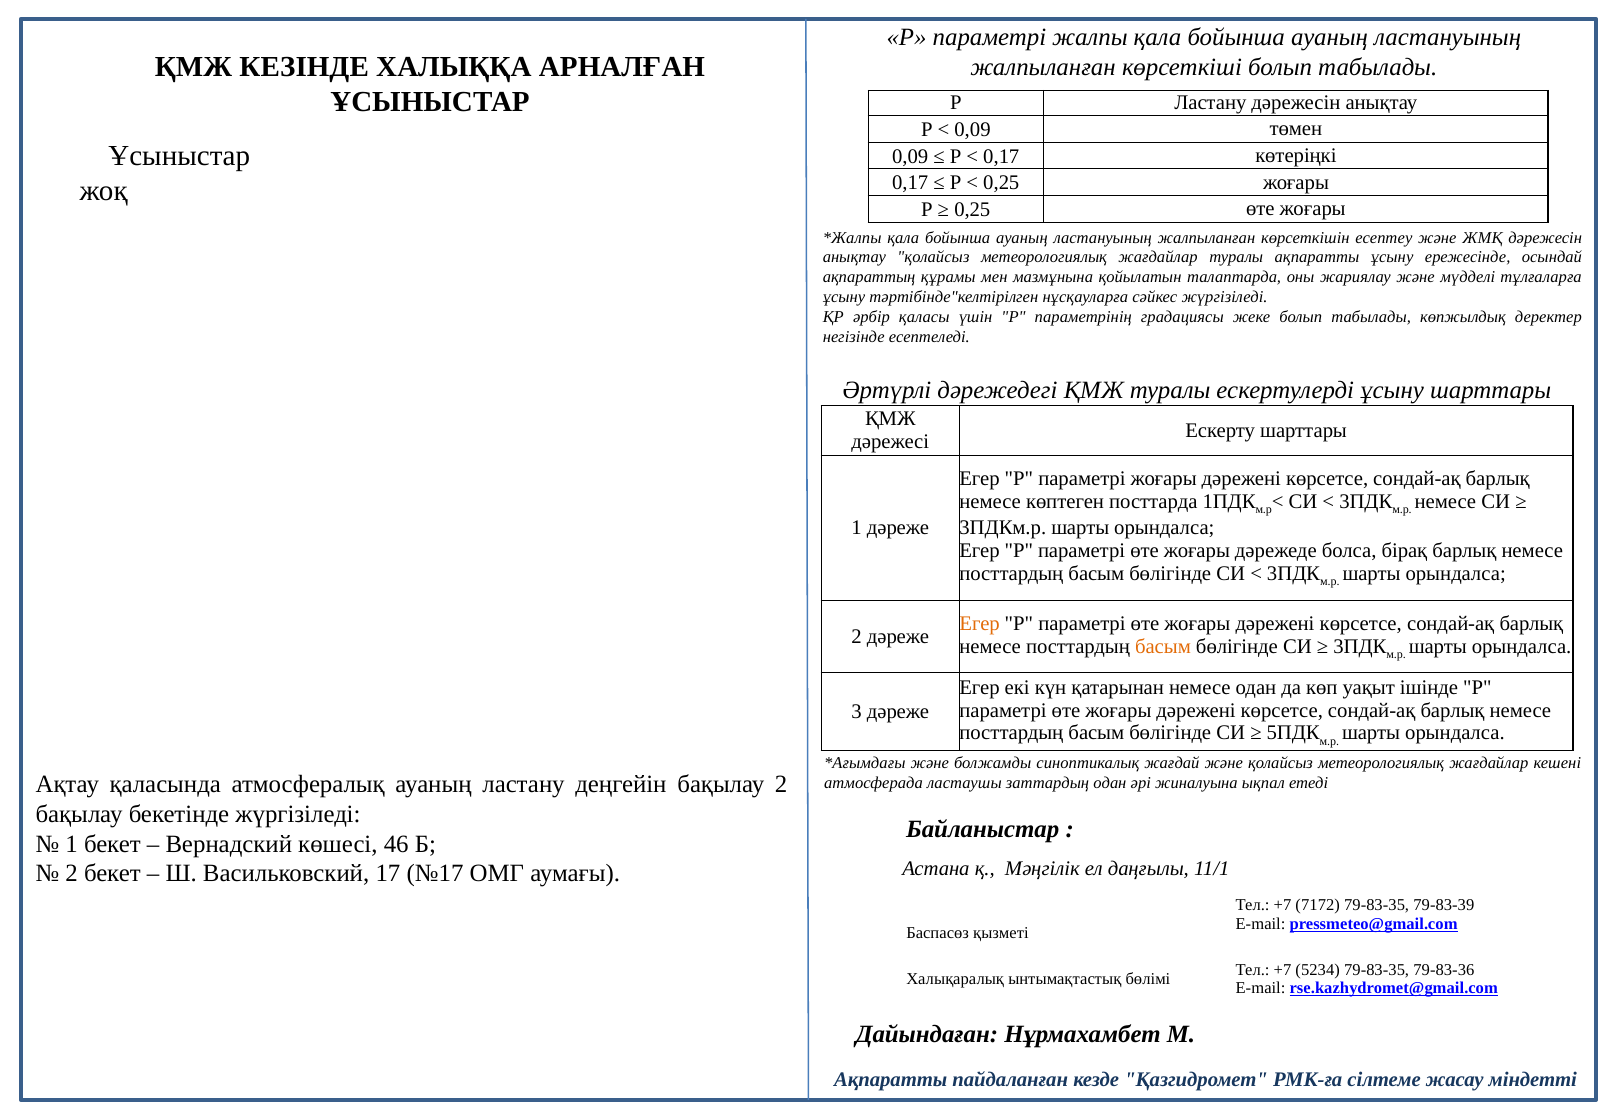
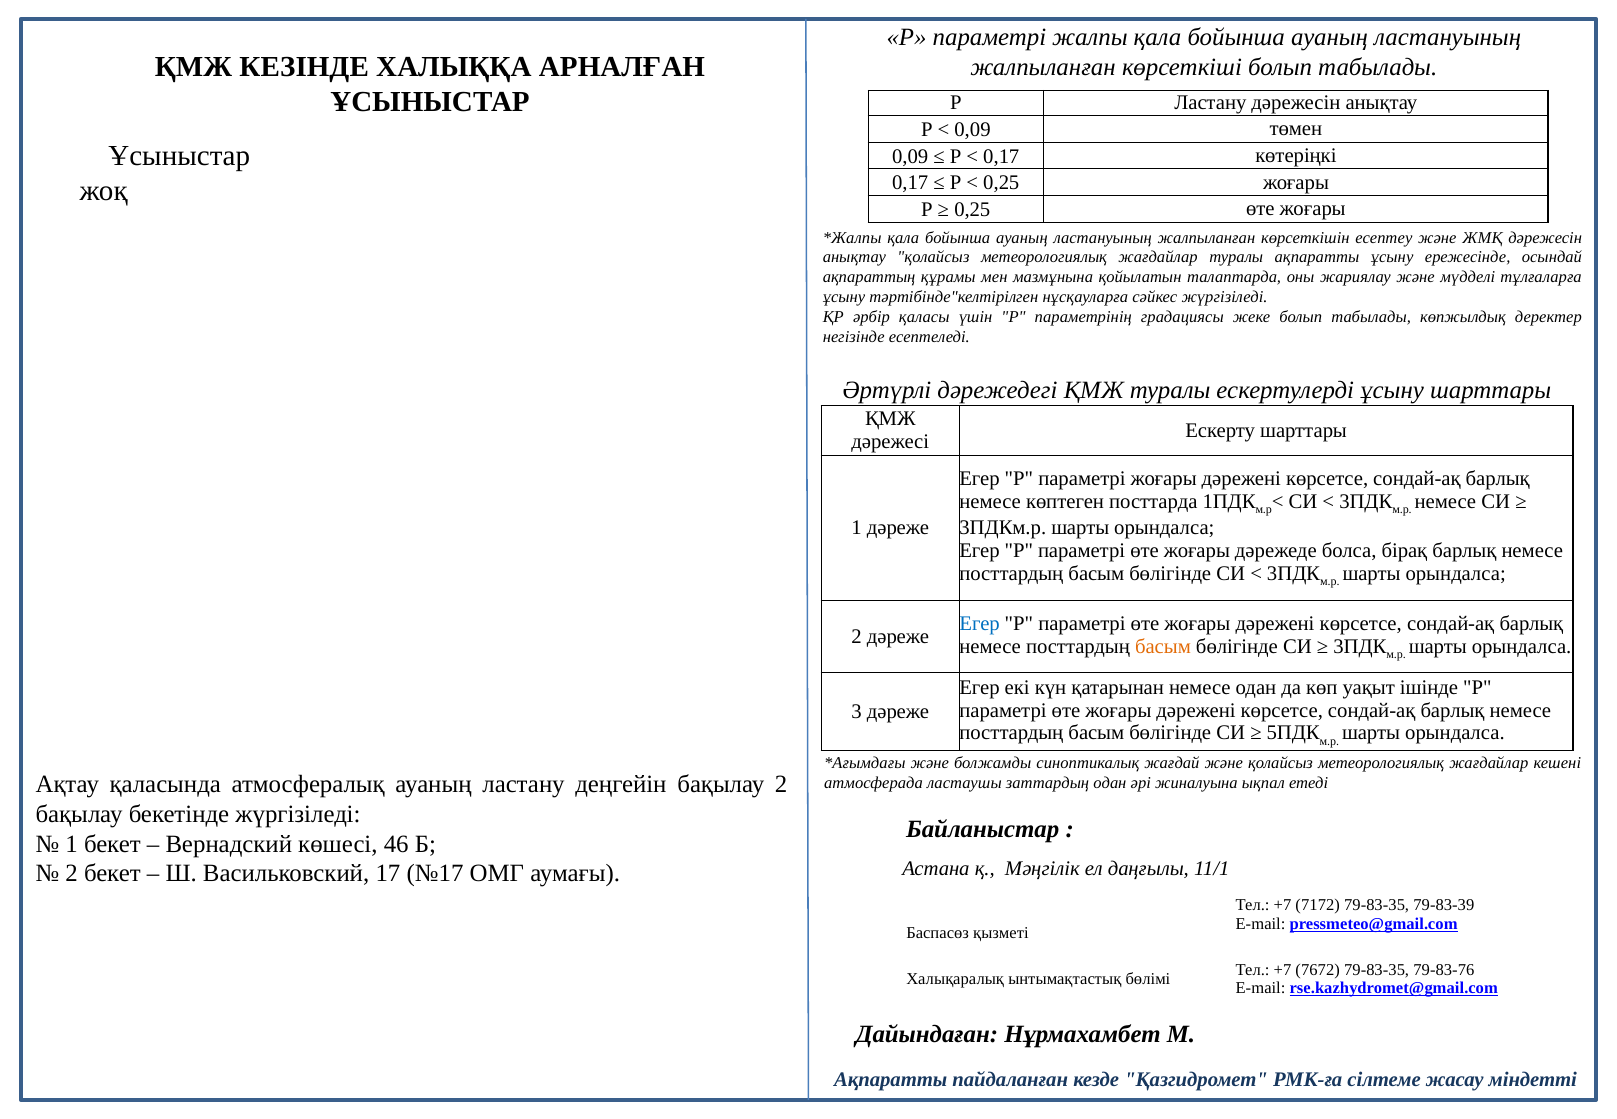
Егер at (980, 624) colour: orange -> blue
5234: 5234 -> 7672
79-83-36: 79-83-36 -> 79-83-76
